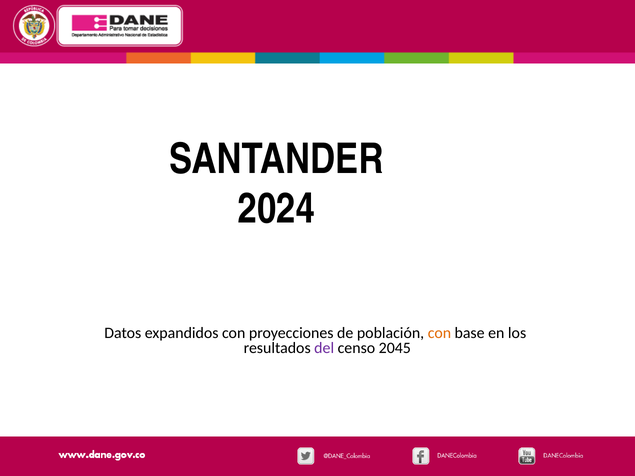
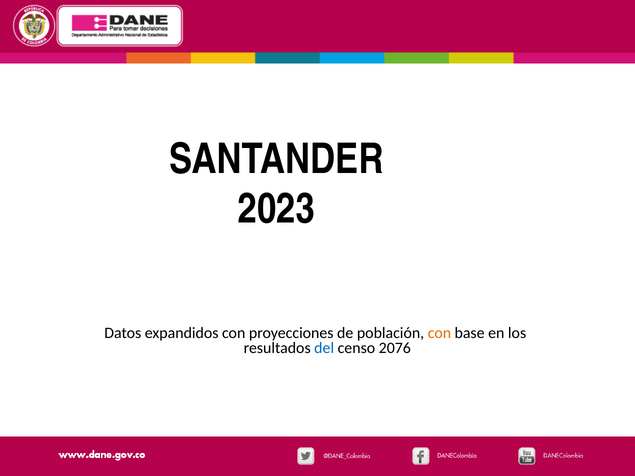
2024: 2024 -> 2023
del colour: purple -> blue
2045: 2045 -> 2076
